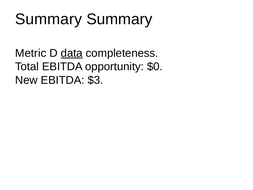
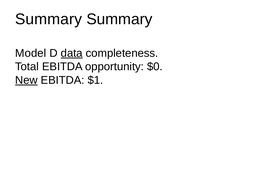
Metric: Metric -> Model
New underline: none -> present
$3: $3 -> $1
